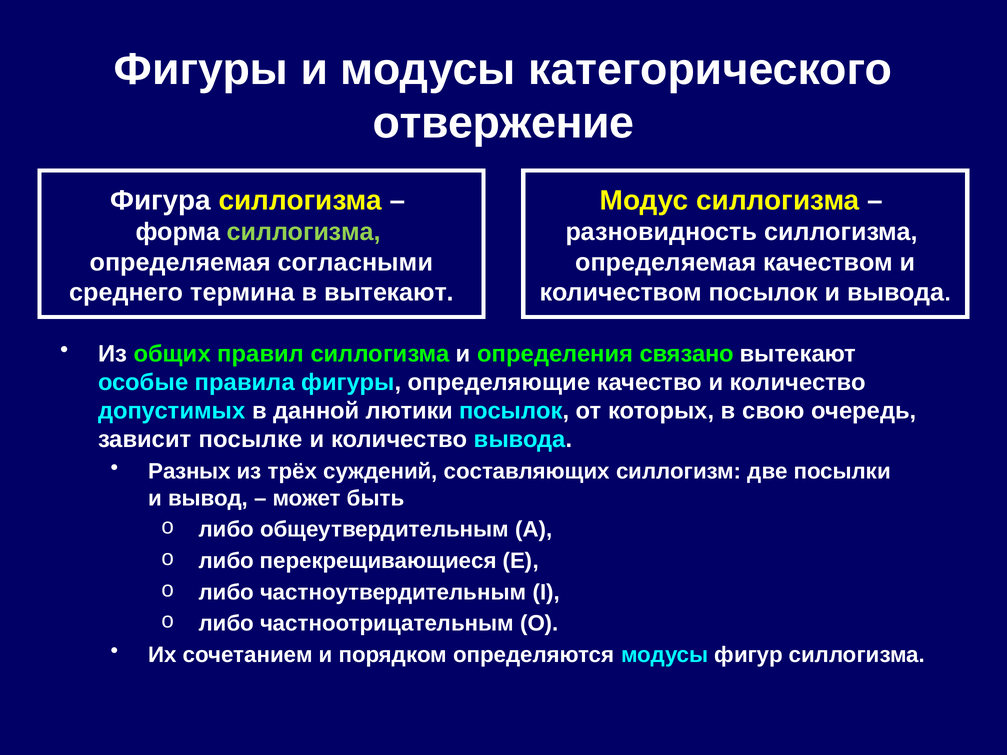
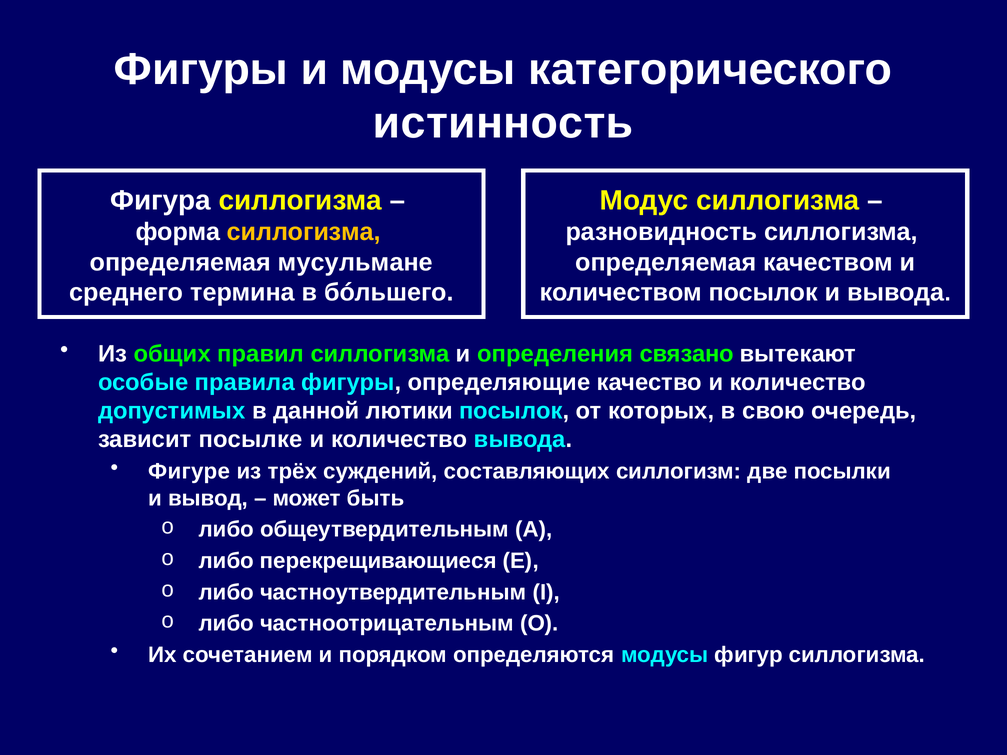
отвержение: отвержение -> истинность
силлогизма at (304, 232) colour: light green -> yellow
согласными: согласными -> мусульмане
в вытекают: вытекают -> бóльшего
Разных: Разных -> Фигуре
